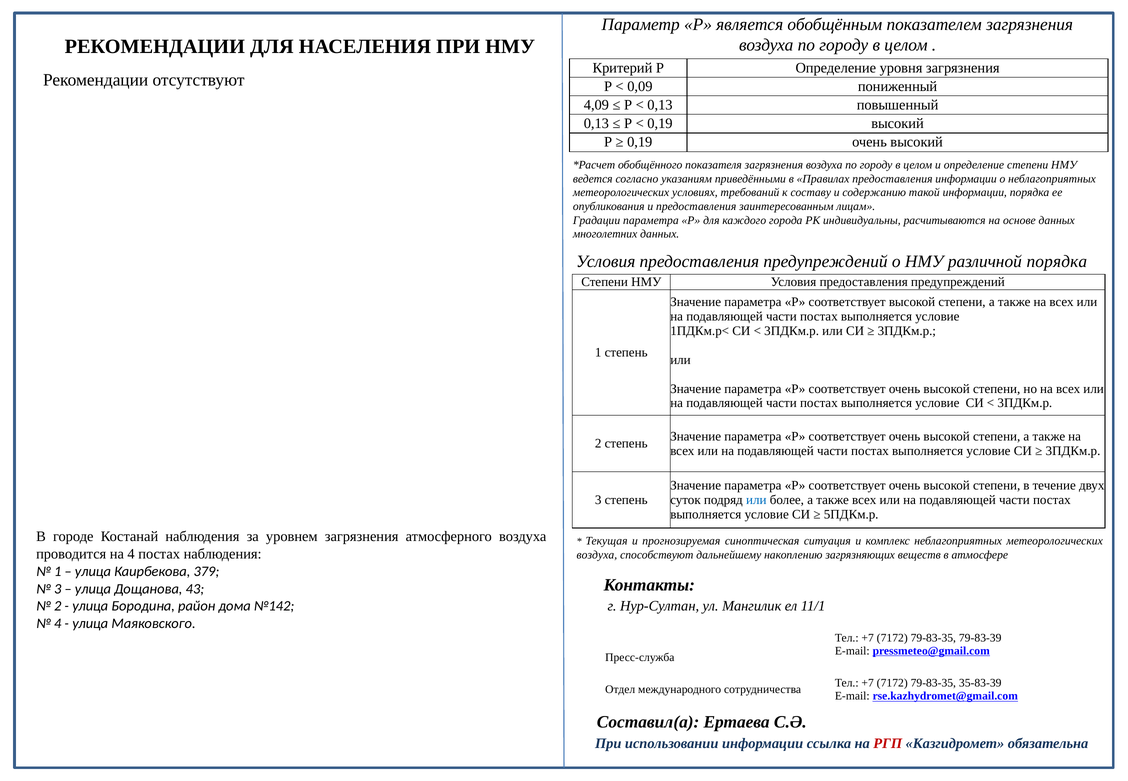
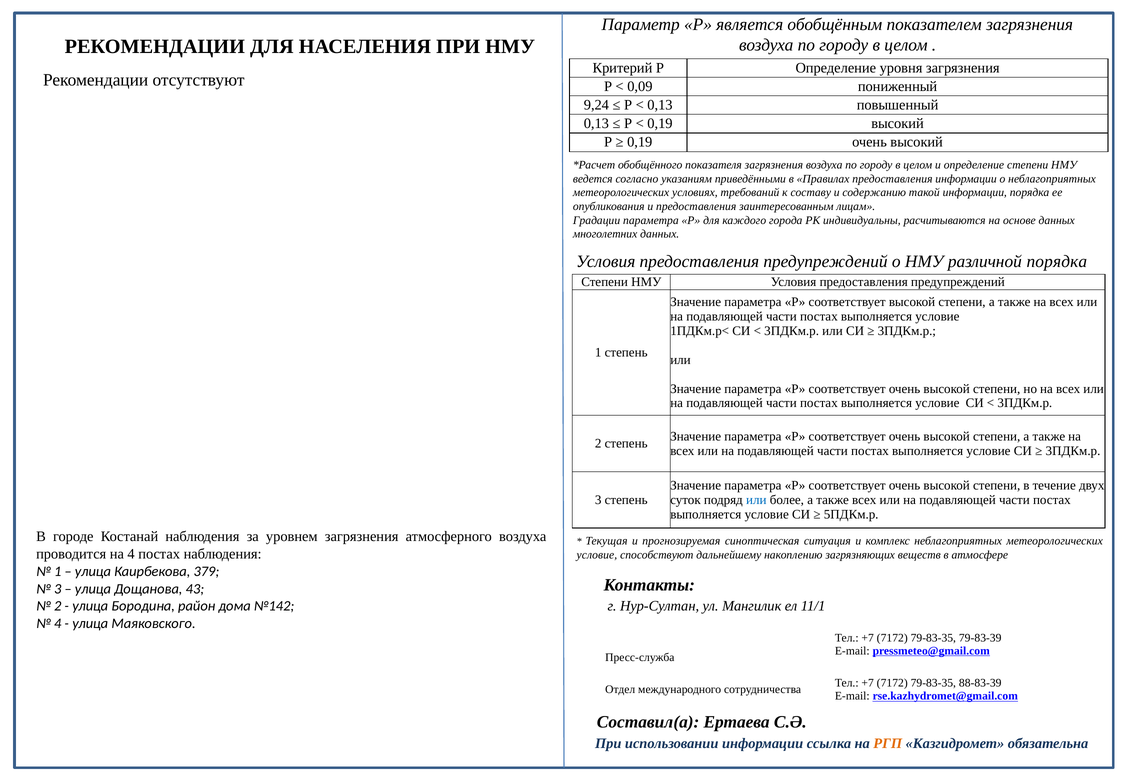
4,09: 4,09 -> 9,24
воздуха at (597, 555): воздуха -> условие
35-83-39: 35-83-39 -> 88-83-39
РГП colour: red -> orange
